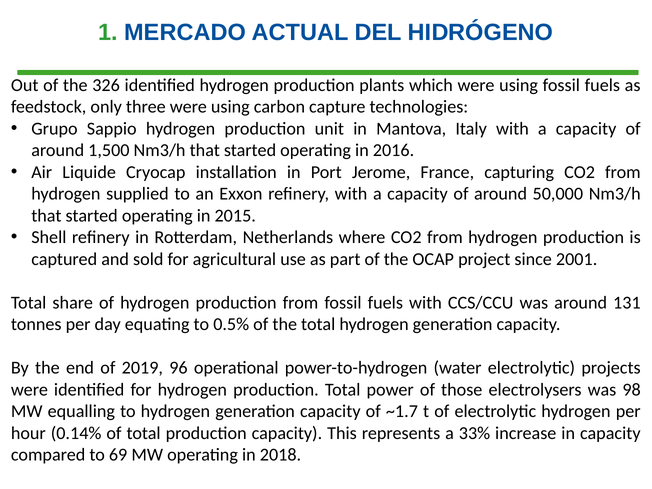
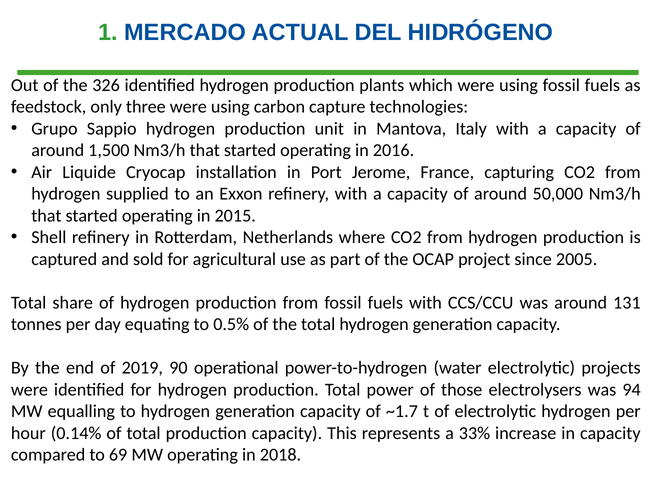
2001: 2001 -> 2005
96: 96 -> 90
98: 98 -> 94
